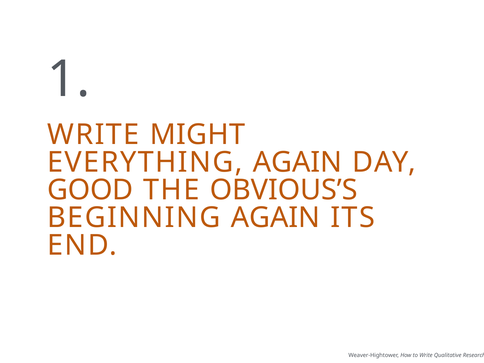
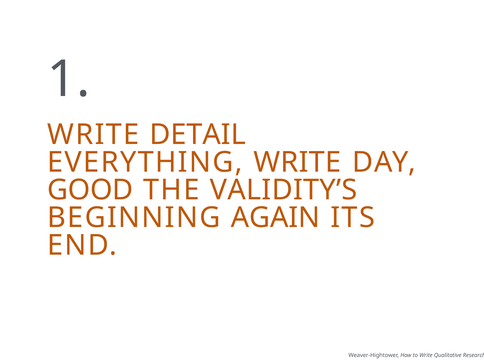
MIGHT: MIGHT -> DETAIL
EVERYTHING AGAIN: AGAIN -> WRITE
OBVIOUS’S: OBVIOUS’S -> VALIDITY’S
